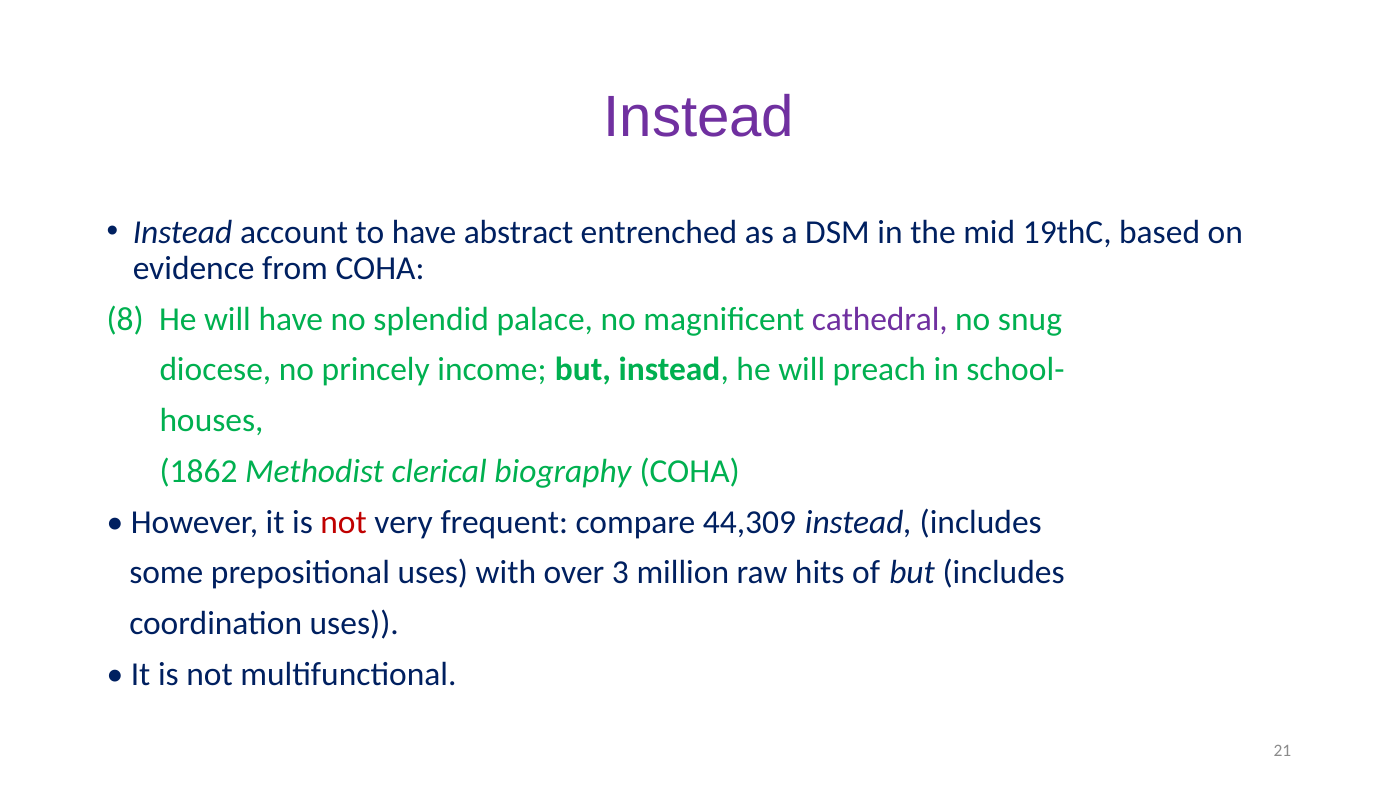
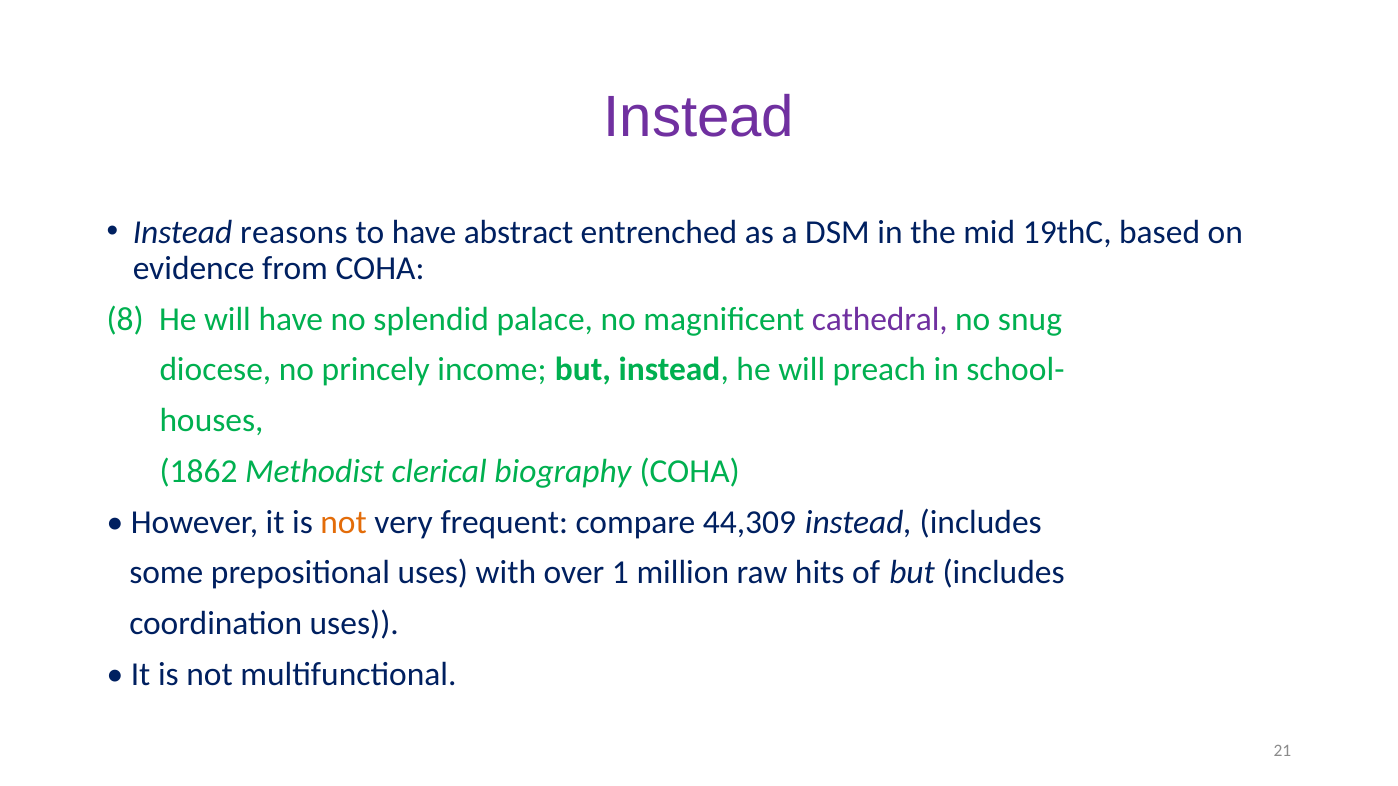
account: account -> reasons
not at (344, 522) colour: red -> orange
3: 3 -> 1
